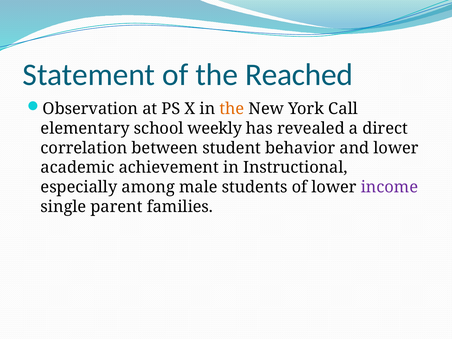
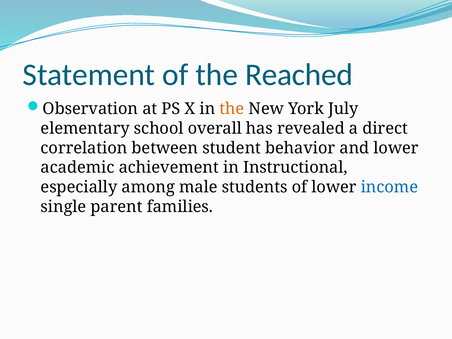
Call: Call -> July
weekly: weekly -> overall
income colour: purple -> blue
